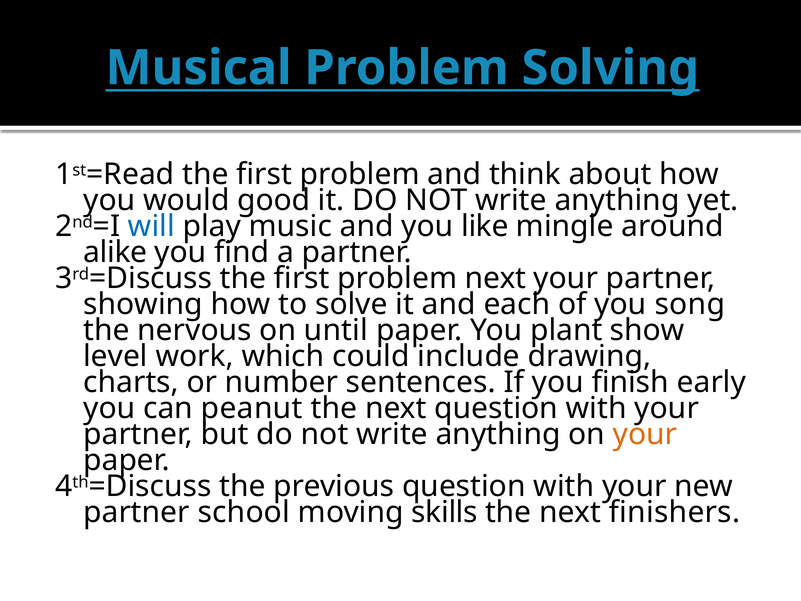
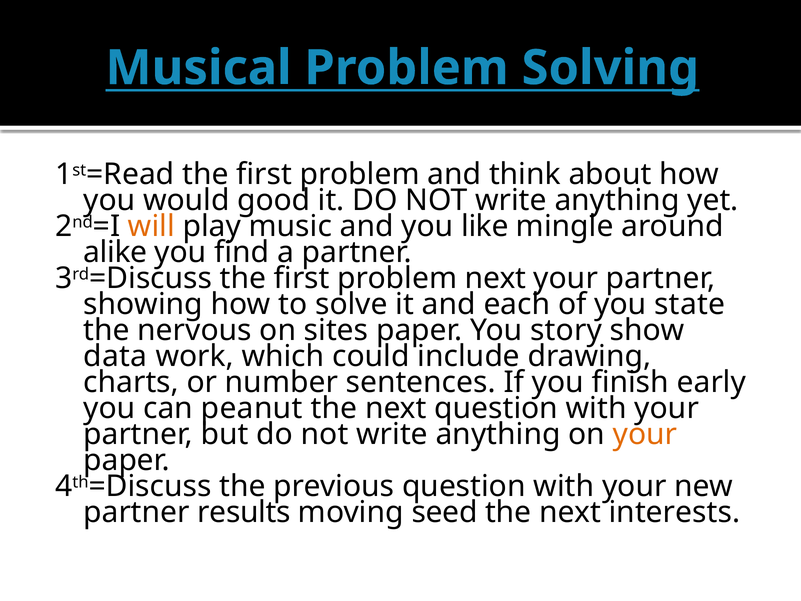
will colour: blue -> orange
song: song -> state
until: until -> sites
plant: plant -> story
level: level -> data
school: school -> results
skills: skills -> seed
finishers: finishers -> interests
